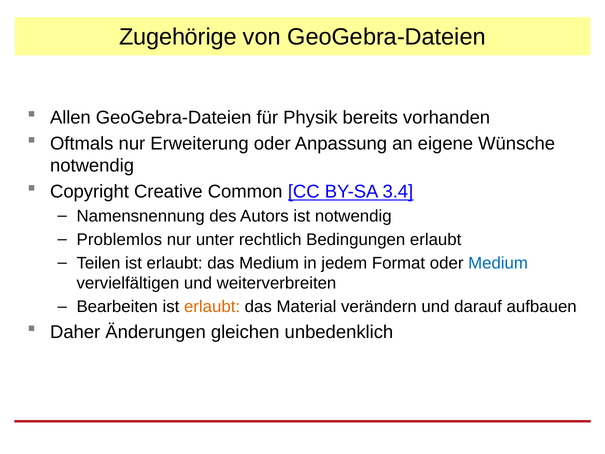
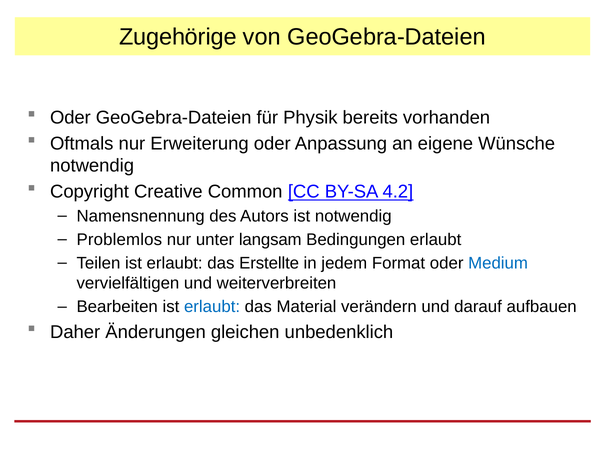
Allen at (70, 118): Allen -> Oder
3.4: 3.4 -> 4.2
rechtlich: rechtlich -> langsam
das Medium: Medium -> Erstellte
erlaubt at (212, 307) colour: orange -> blue
